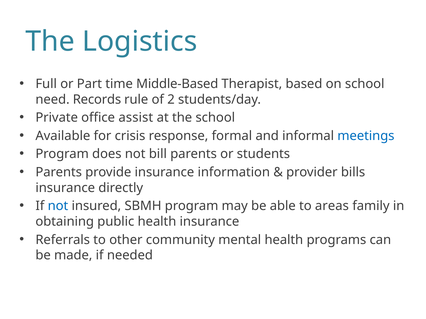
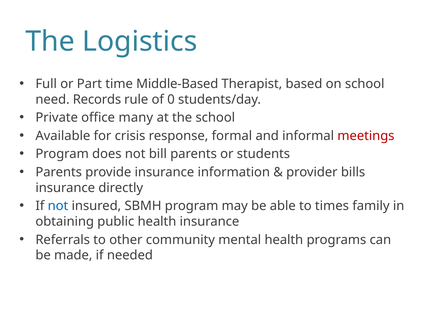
2: 2 -> 0
assist: assist -> many
meetings colour: blue -> red
areas: areas -> times
